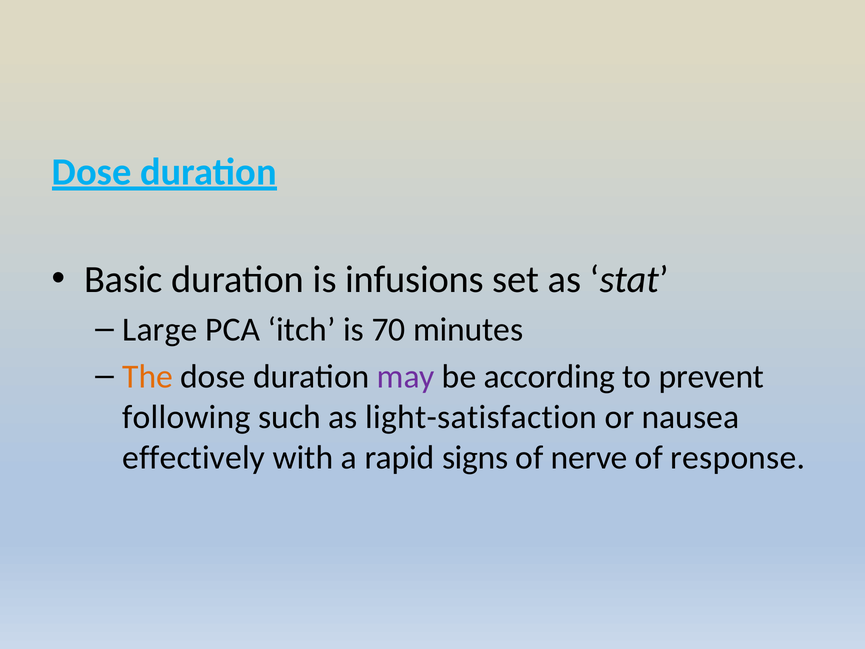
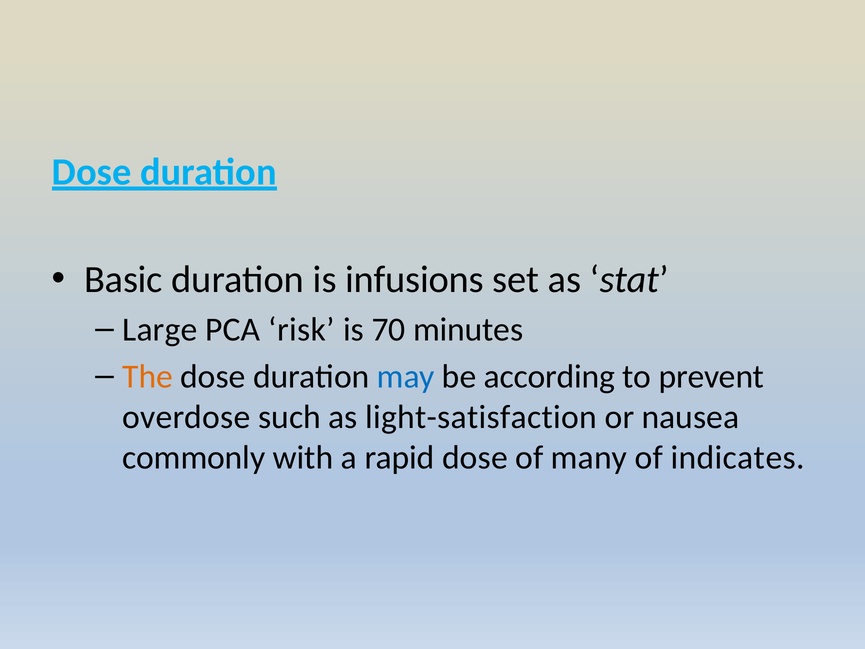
itch: itch -> risk
may colour: purple -> blue
following: following -> overdose
effectively: effectively -> commonly
rapid signs: signs -> dose
nerve: nerve -> many
response: response -> indicates
